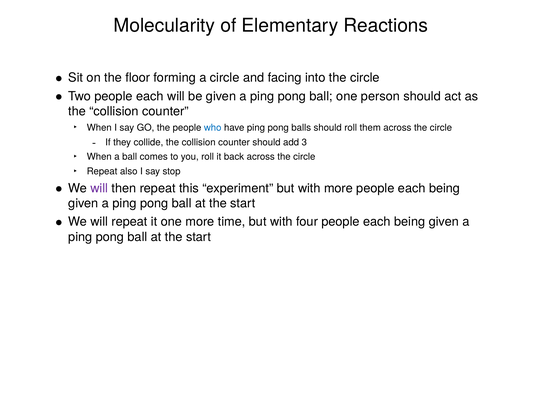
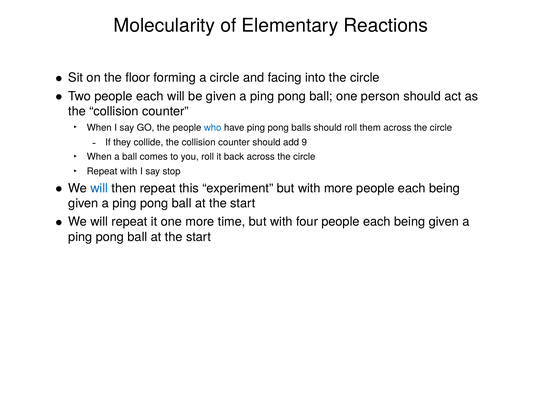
3: 3 -> 9
Repeat also: also -> with
will at (99, 188) colour: purple -> blue
